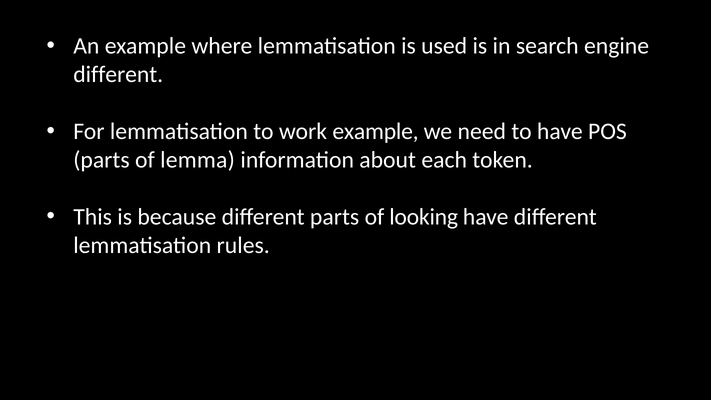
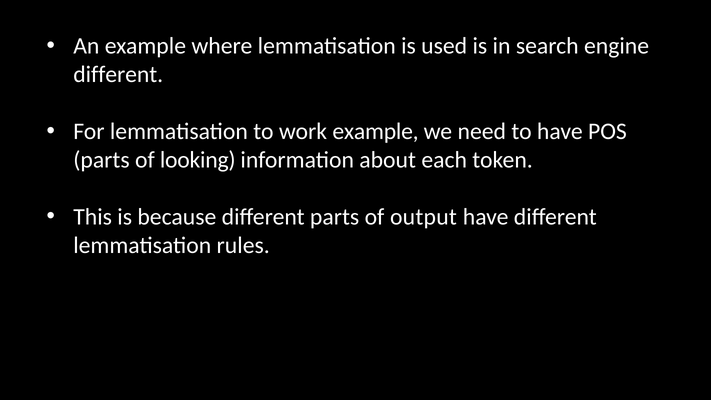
lemma: lemma -> looking
looking: looking -> output
